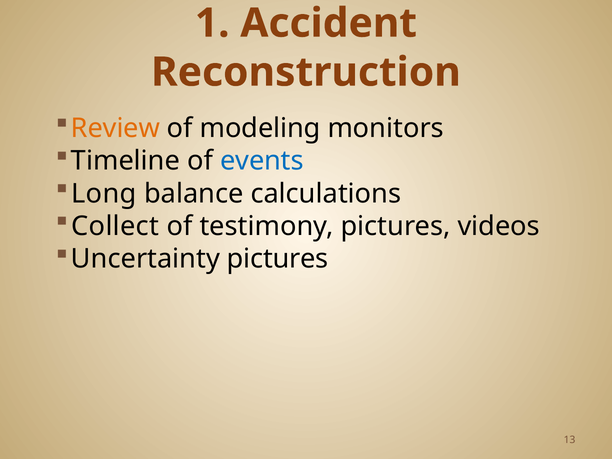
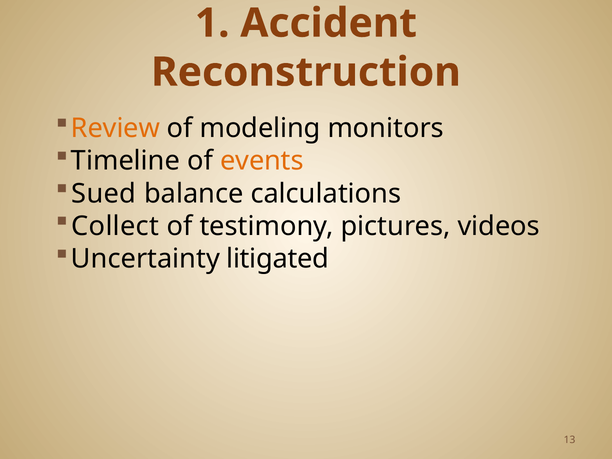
events colour: blue -> orange
Long: Long -> Sued
Uncertainty pictures: pictures -> litigated
